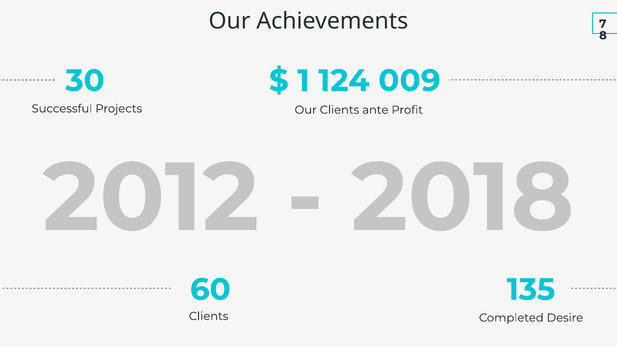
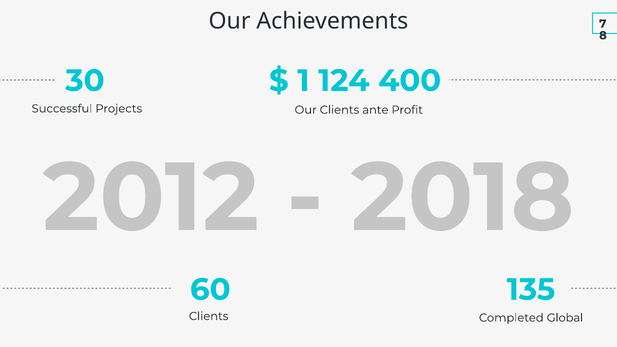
009: 009 -> 400
Desire: Desire -> Global
